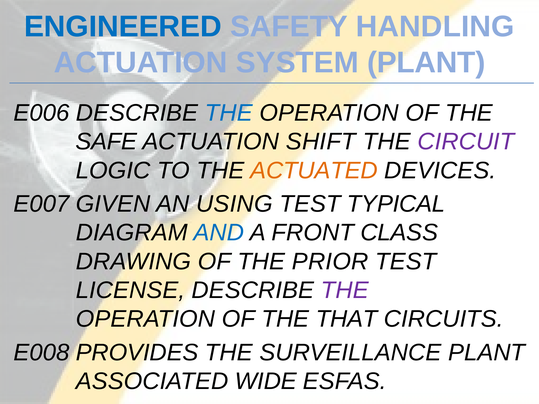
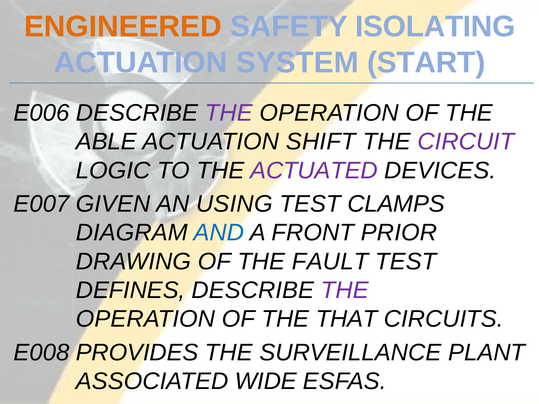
ENGINEERED colour: blue -> orange
HANDLING: HANDLING -> ISOLATING
SYSTEM PLANT: PLANT -> START
THE at (229, 113) colour: blue -> purple
SAFE: SAFE -> ABLE
ACTUATED colour: orange -> purple
TYPICAL: TYPICAL -> CLAMPS
CLASS: CLASS -> PRIOR
PRIOR: PRIOR -> FAULT
LICENSE: LICENSE -> DEFINES
